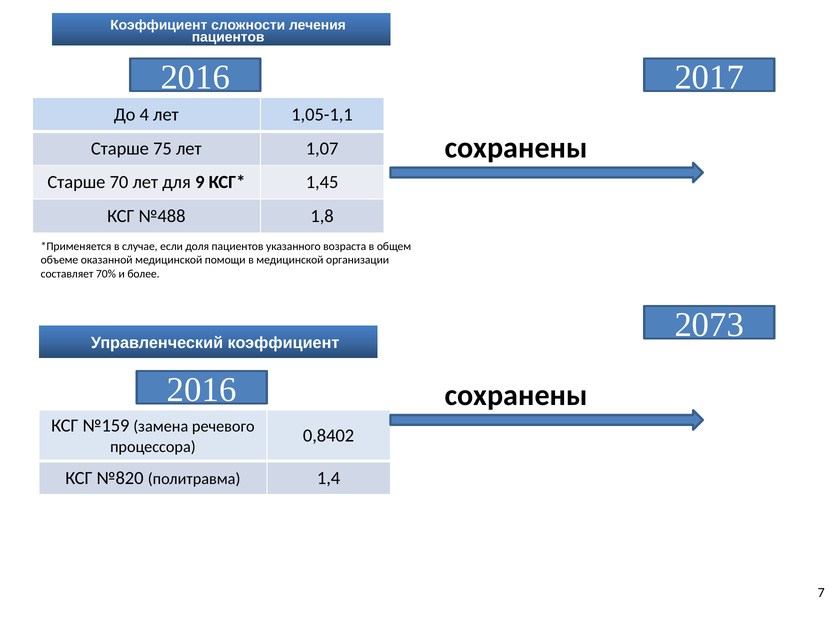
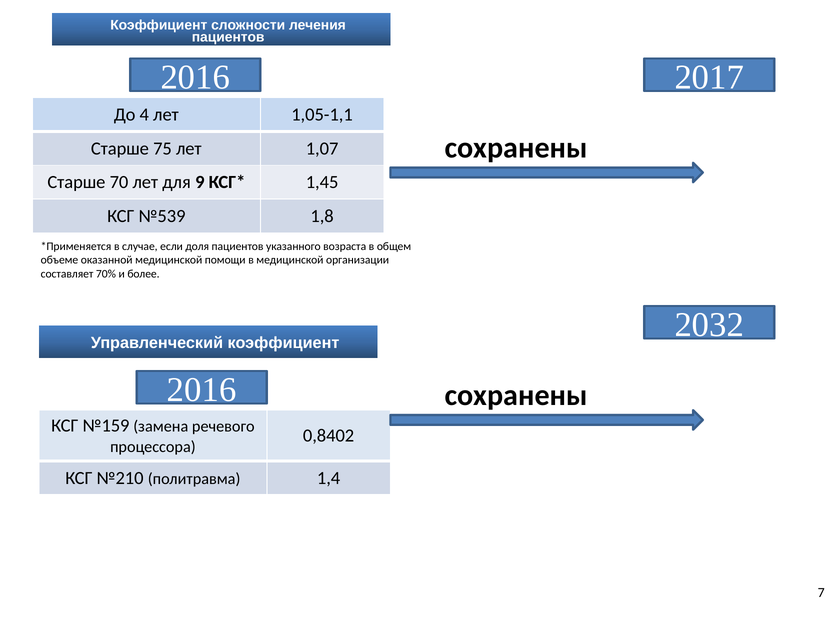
№488: №488 -> №539
2073: 2073 -> 2032
№820: №820 -> №210
